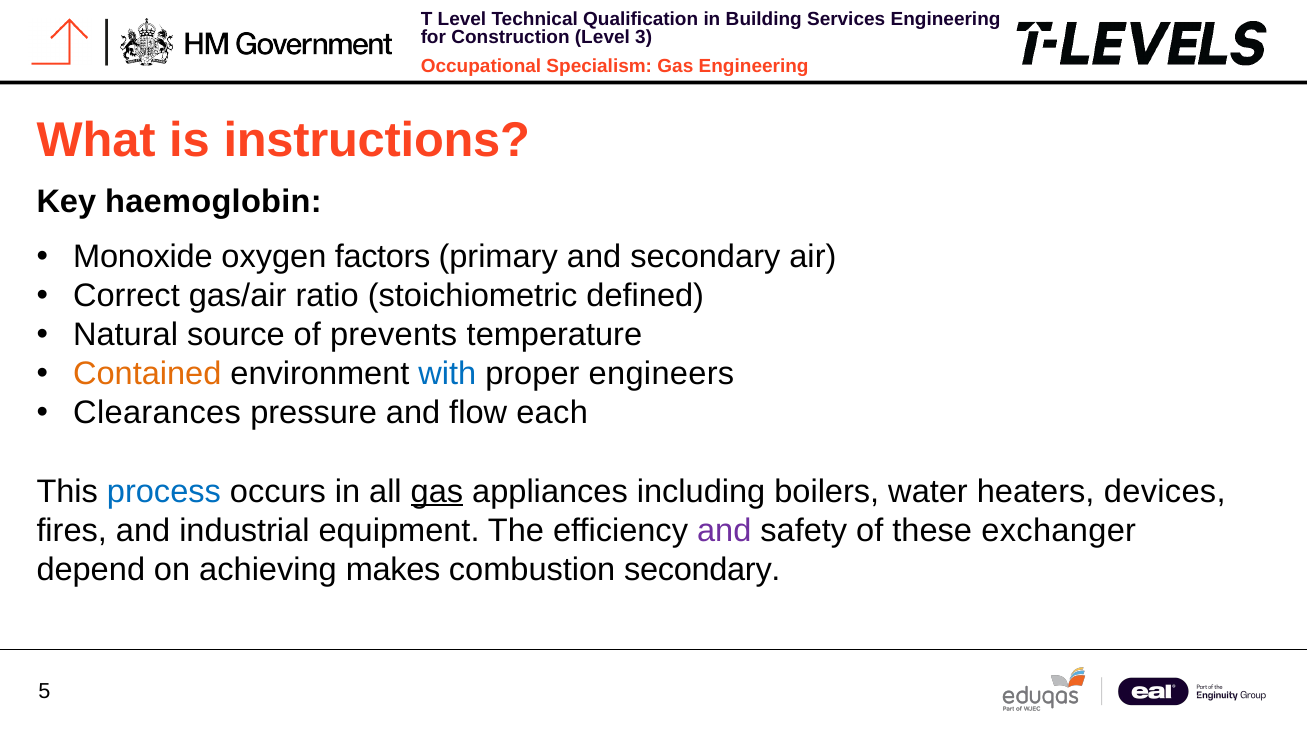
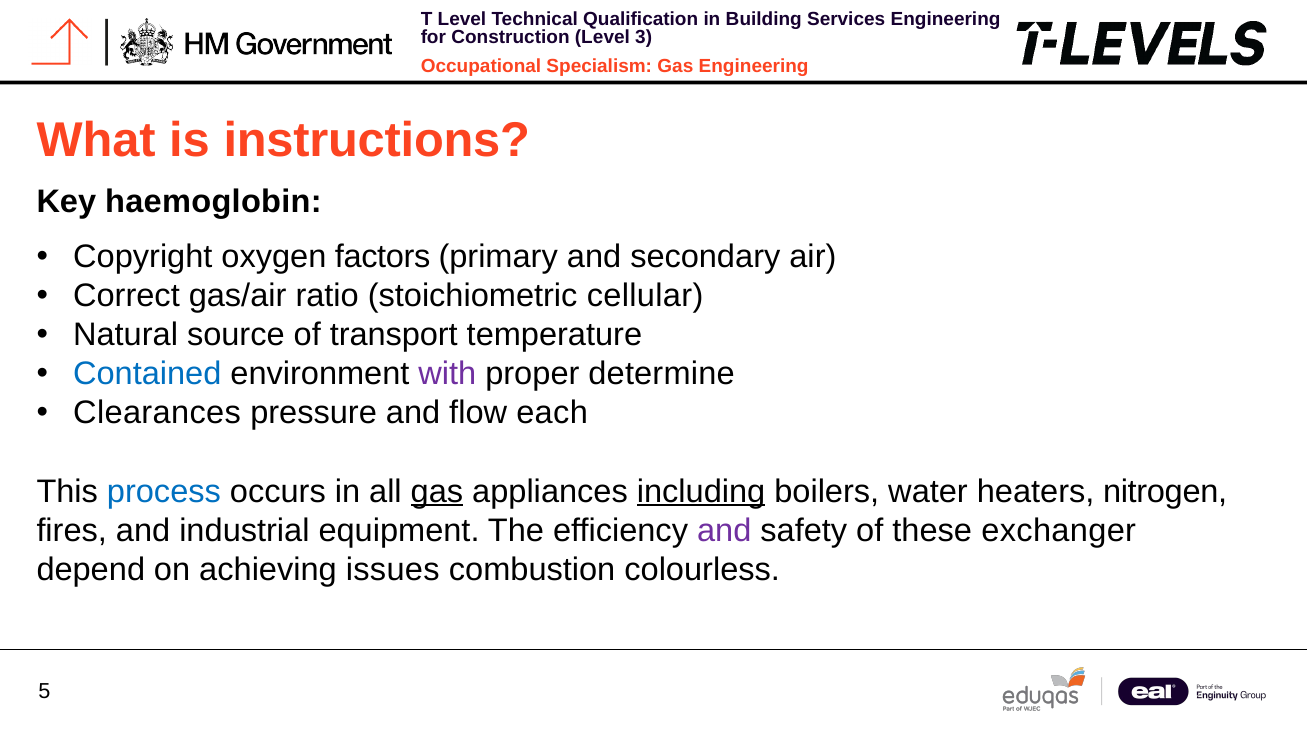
Monoxide: Monoxide -> Copyright
defined: defined -> cellular
prevents: prevents -> transport
Contained colour: orange -> blue
with colour: blue -> purple
engineers: engineers -> determine
including underline: none -> present
devices: devices -> nitrogen
makes: makes -> issues
combustion secondary: secondary -> colourless
